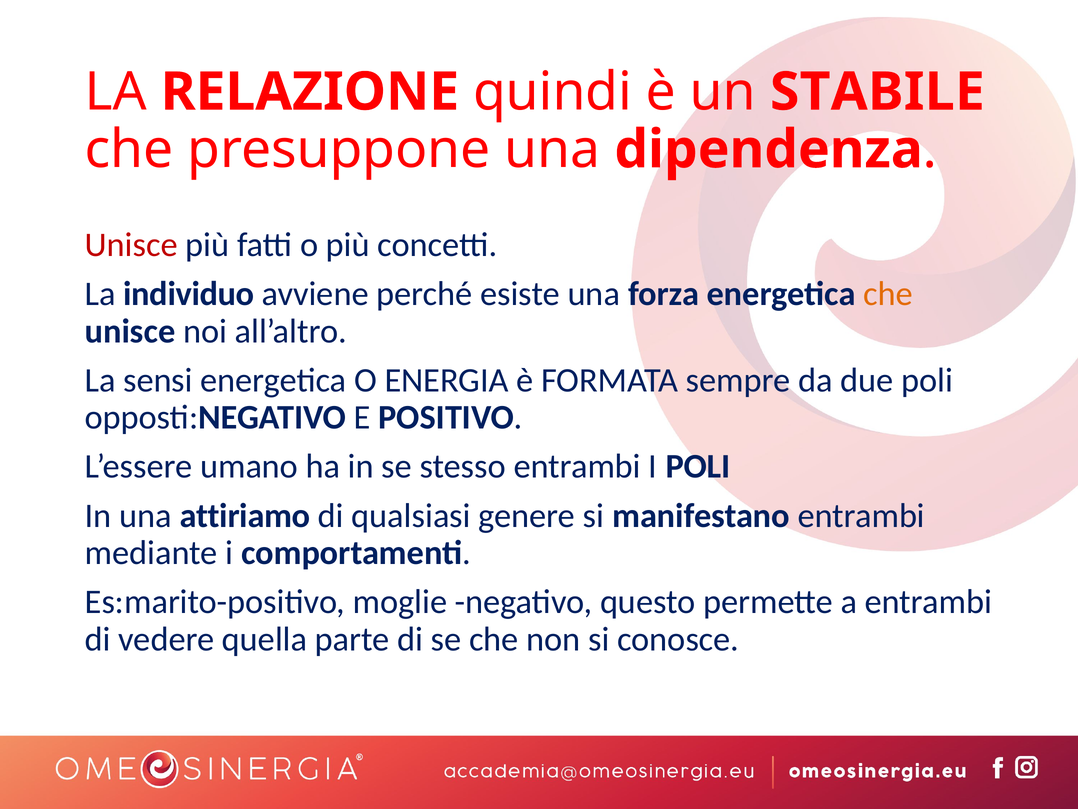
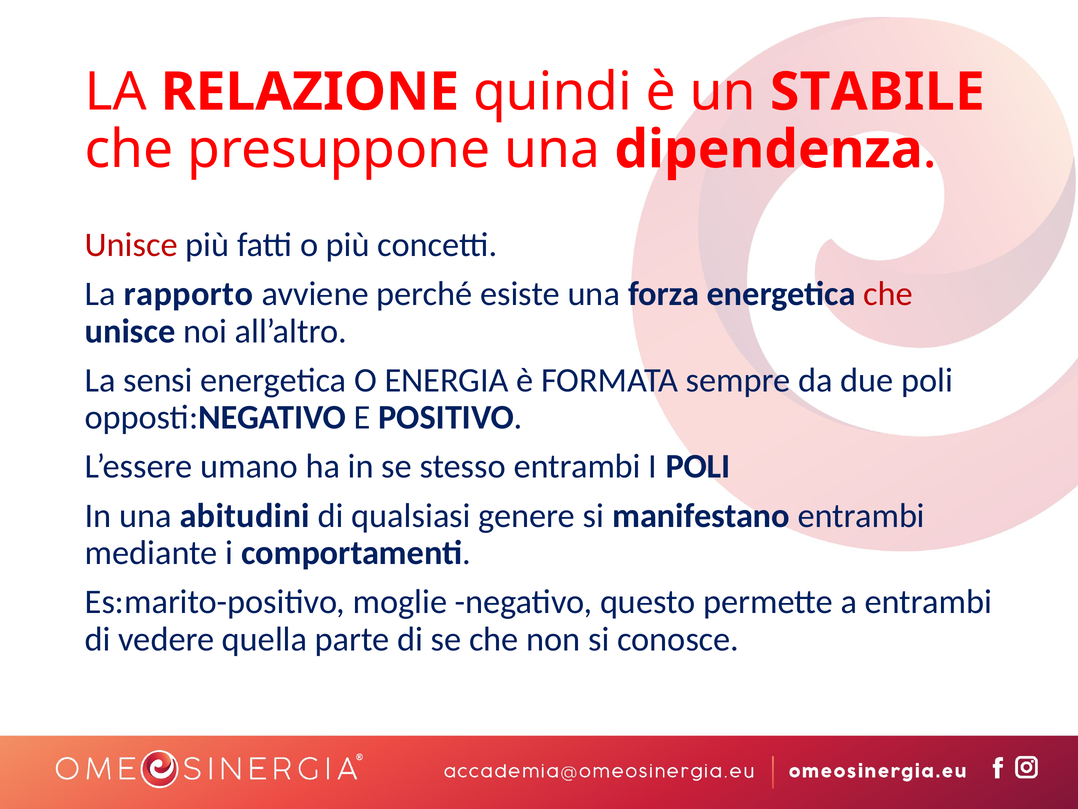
individuo: individuo -> rapporto
che at (888, 294) colour: orange -> red
attiriamo: attiriamo -> abitudini
